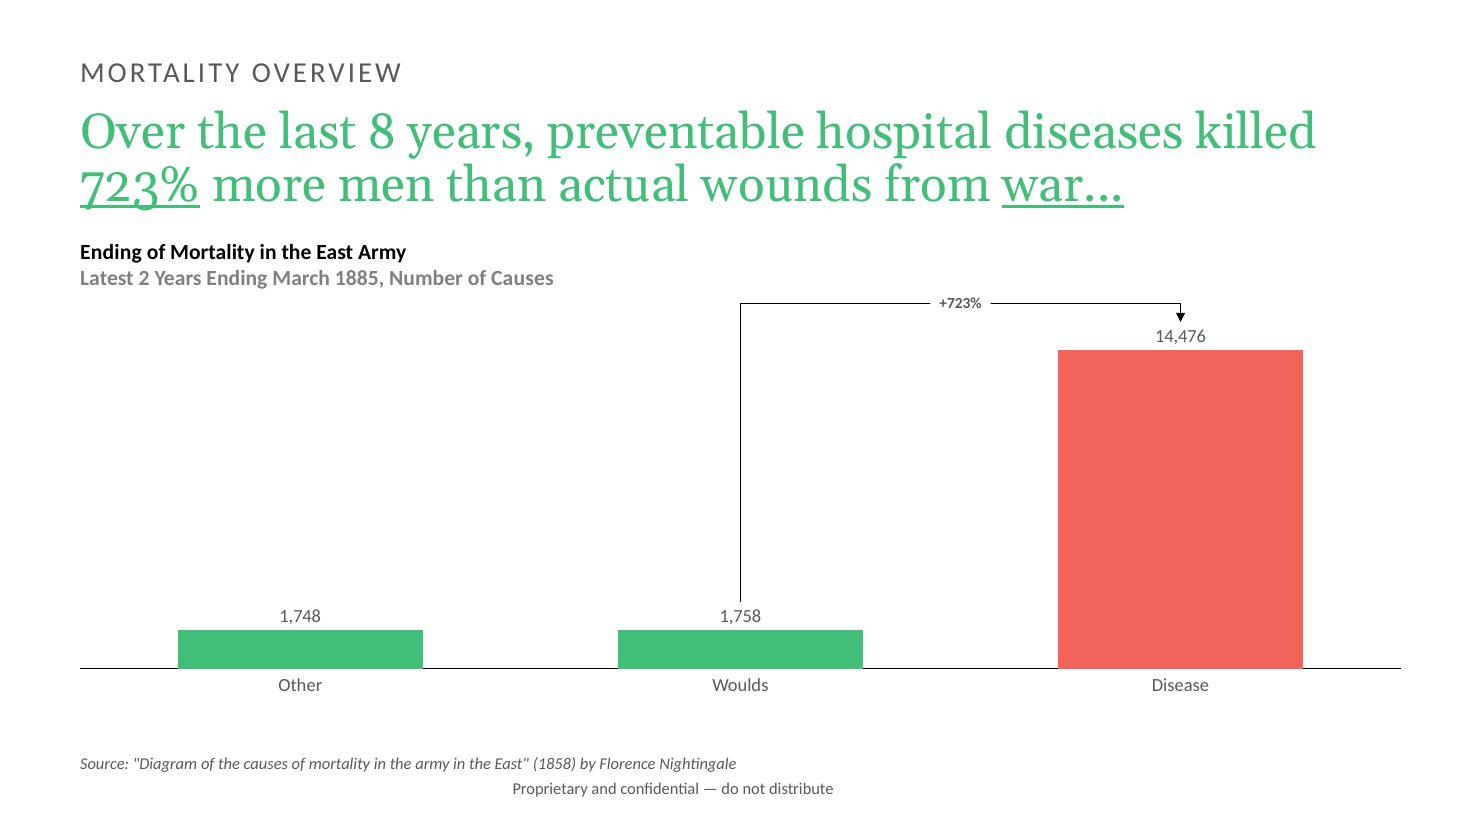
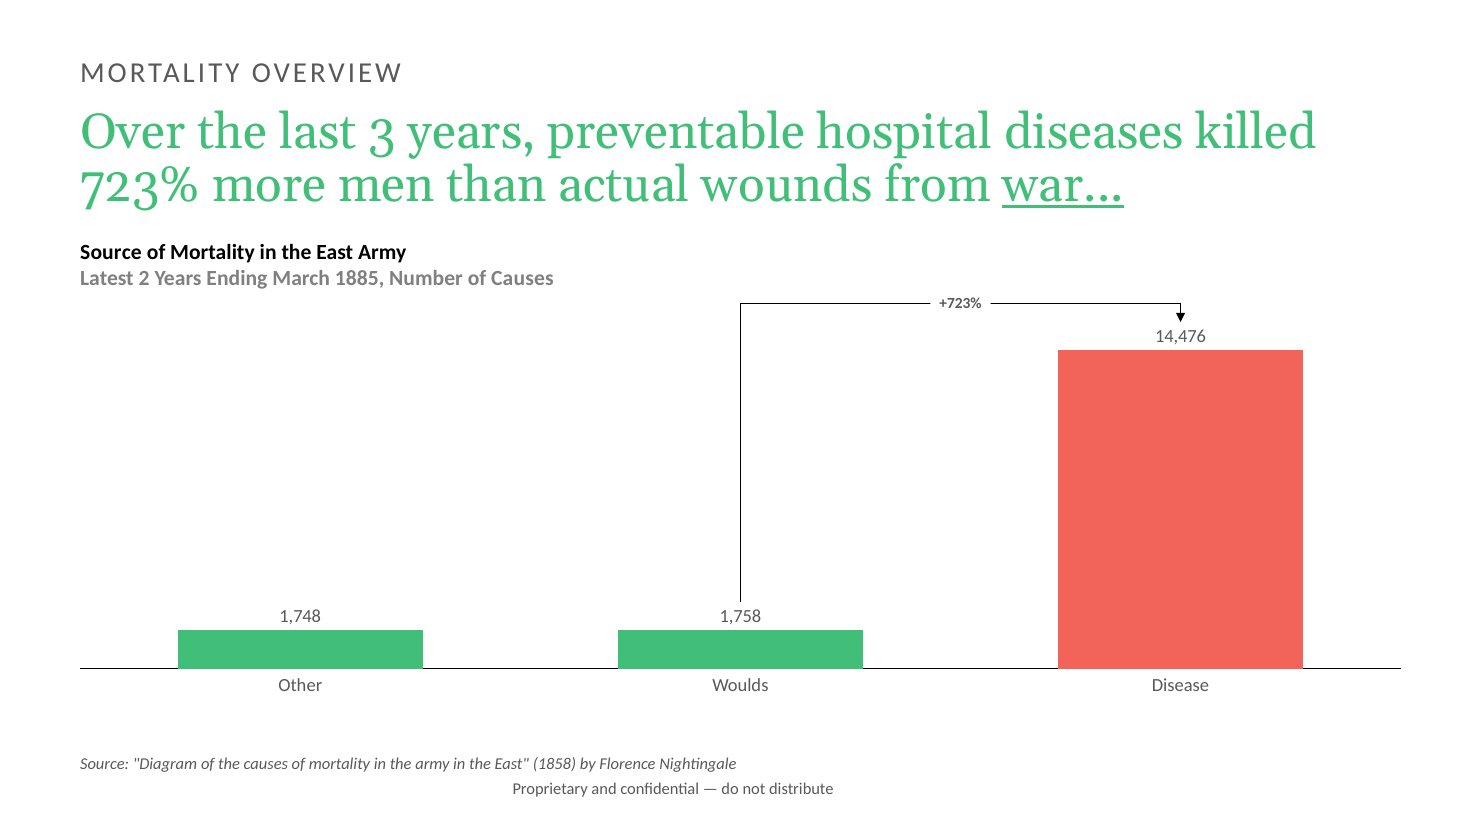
8: 8 -> 3
723% underline: present -> none
Ending at (111, 252): Ending -> Source
